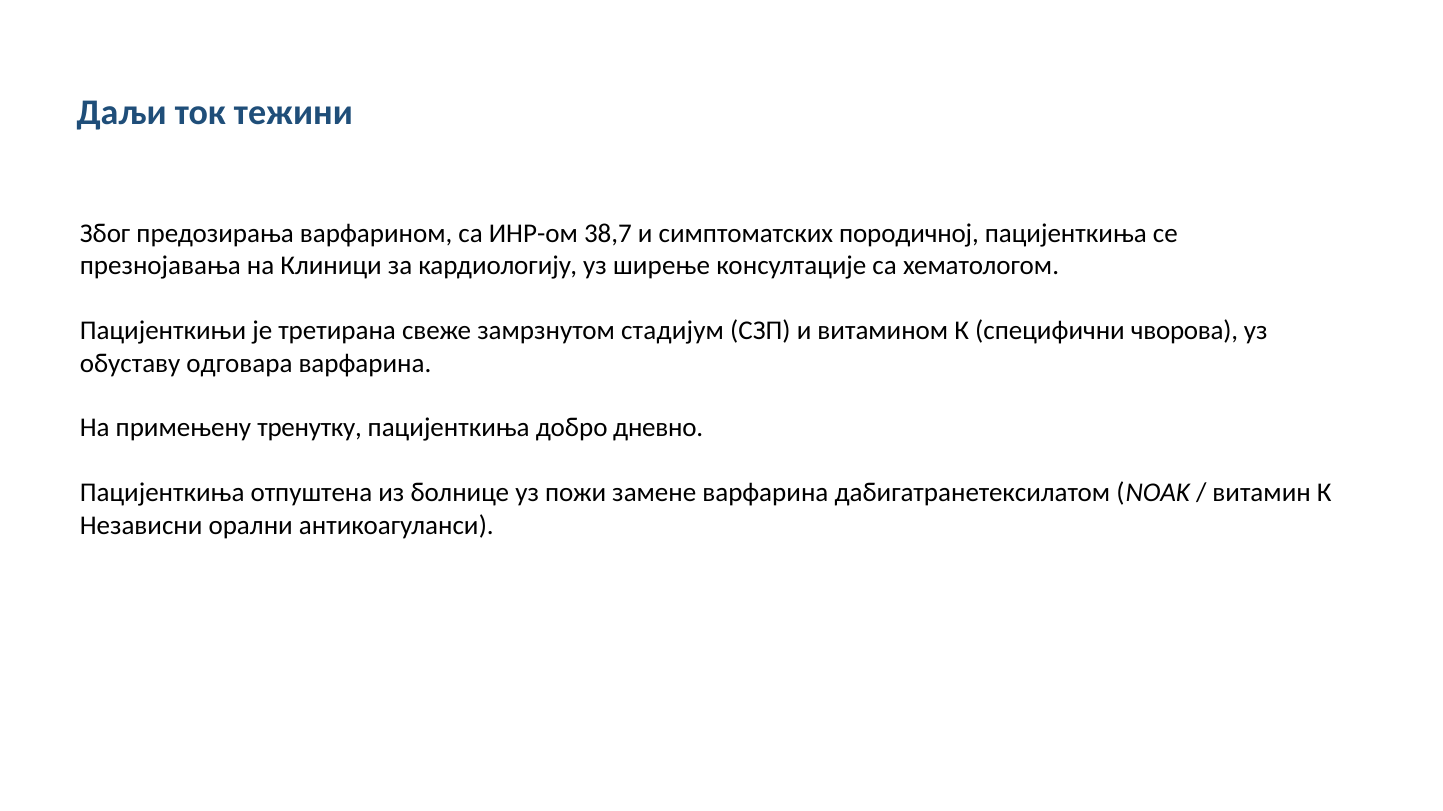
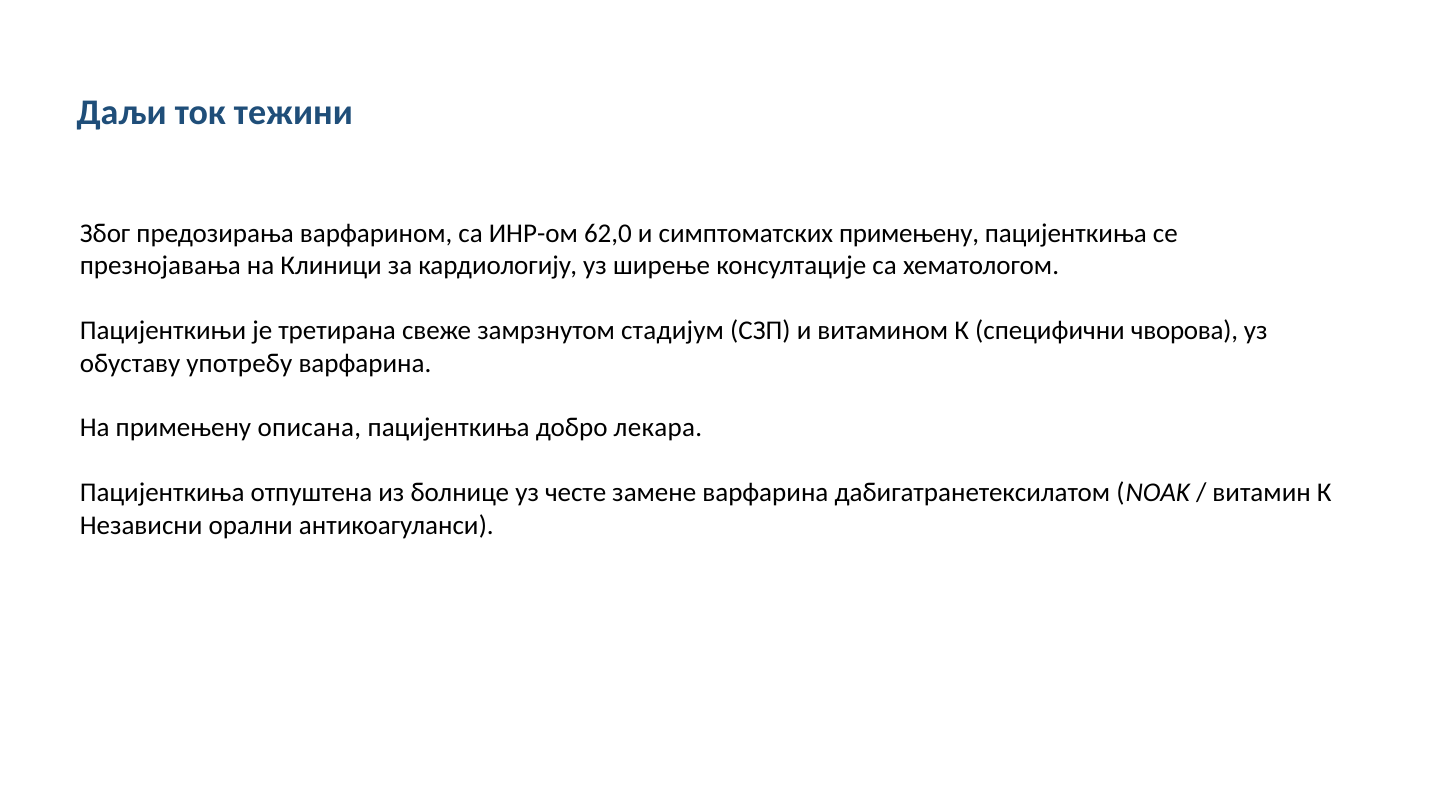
38,7: 38,7 -> 62,0
симптоматских породичној: породичној -> примењену
одговара: одговара -> употребу
тренутку: тренутку -> описана
дневно: дневно -> лекара
пожи: пожи -> честе
